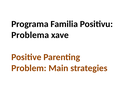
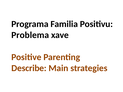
Problem: Problem -> Describe
